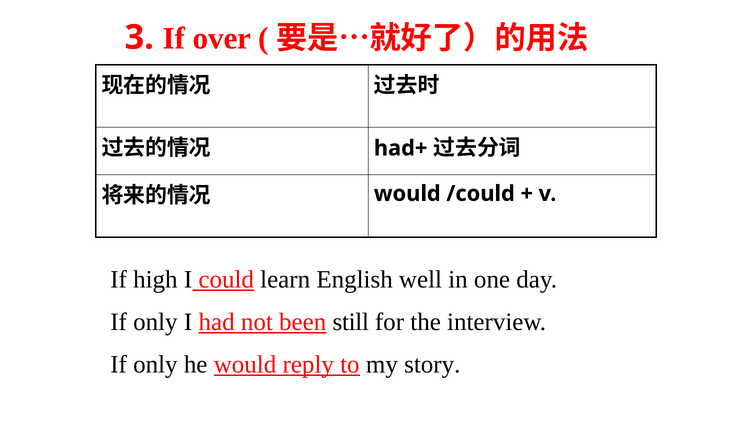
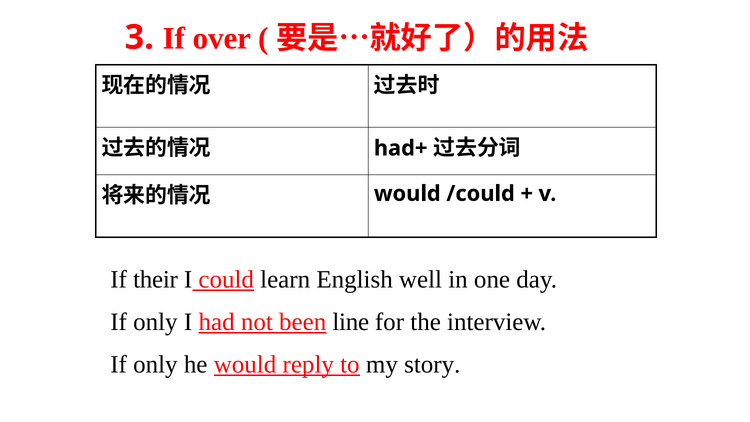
high: high -> their
still: still -> line
